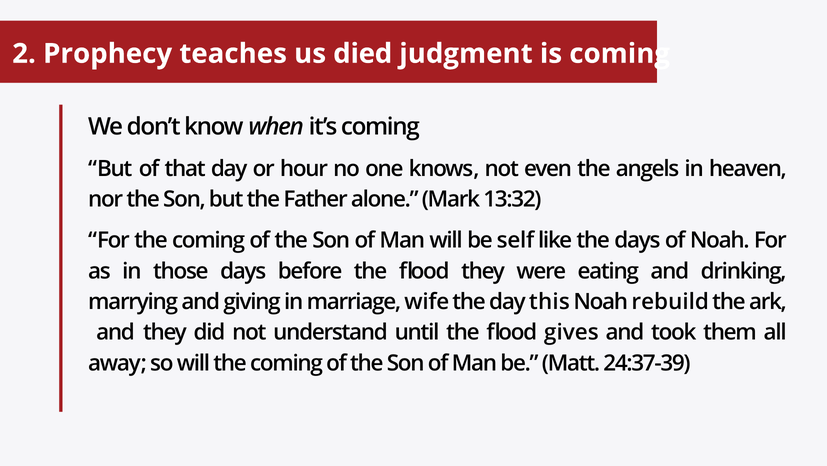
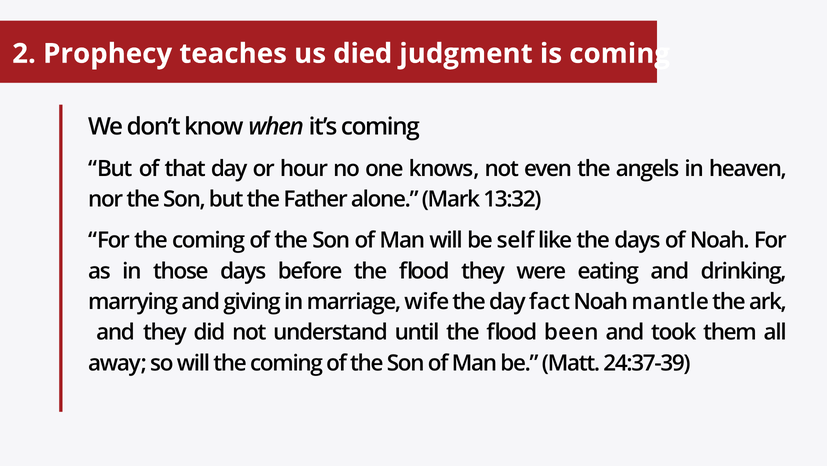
this: this -> fact
rebuild: rebuild -> mantle
gives: gives -> been
